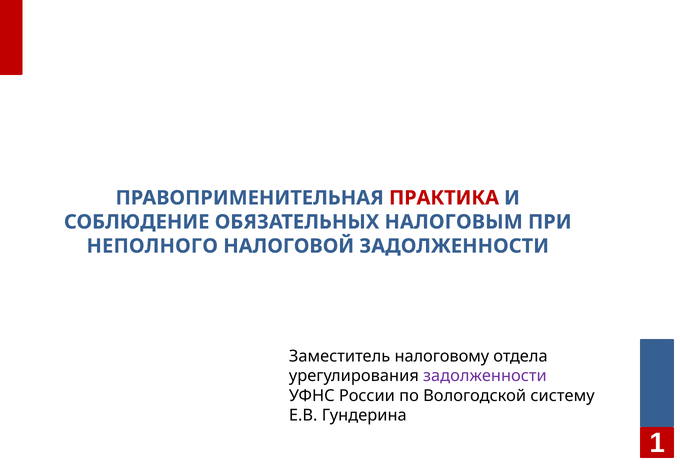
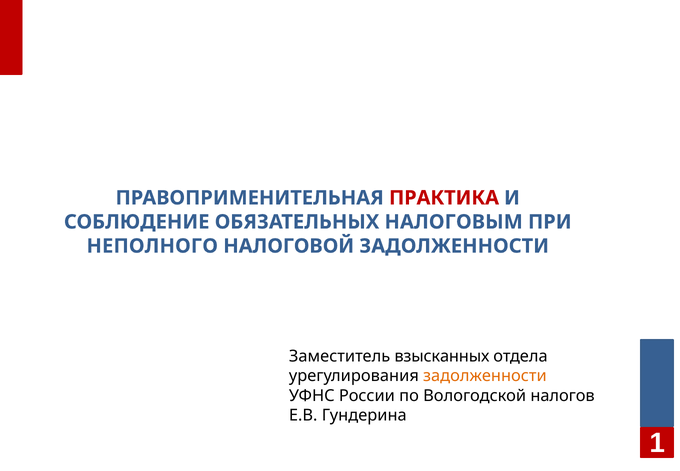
налоговому: налоговому -> взысканных
задолженности at (485, 376) colour: purple -> orange
систему: систему -> налогов
